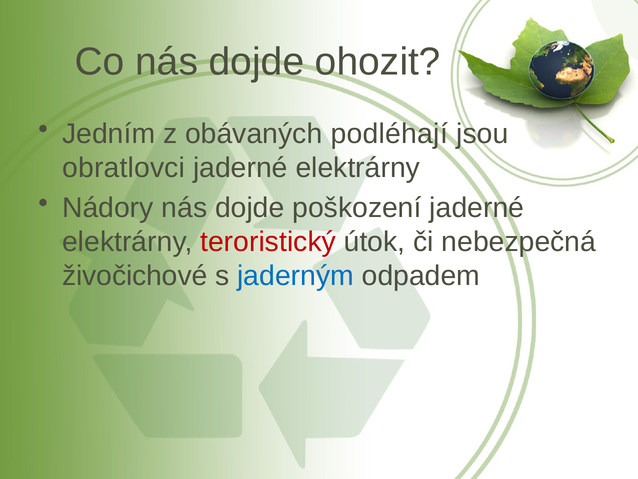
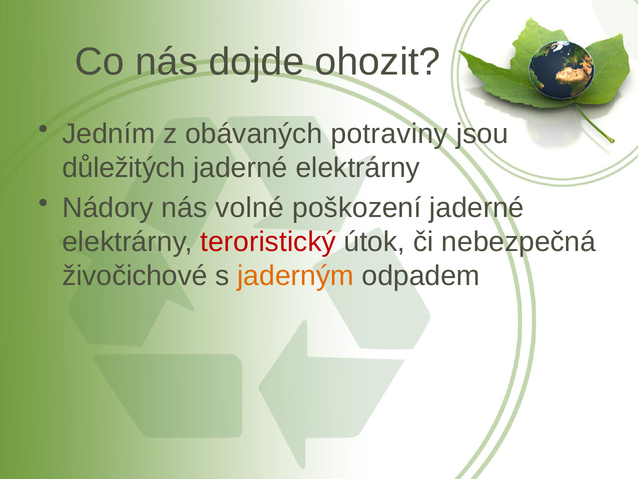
podléhají: podléhají -> potraviny
obratlovci: obratlovci -> důležitých
dojde at (250, 208): dojde -> volné
jaderným colour: blue -> orange
